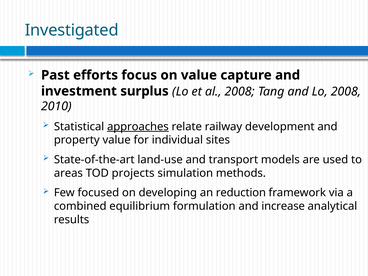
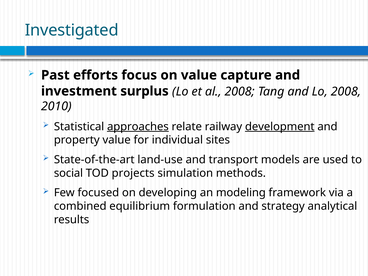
development underline: none -> present
areas: areas -> social
reduction: reduction -> modeling
increase: increase -> strategy
